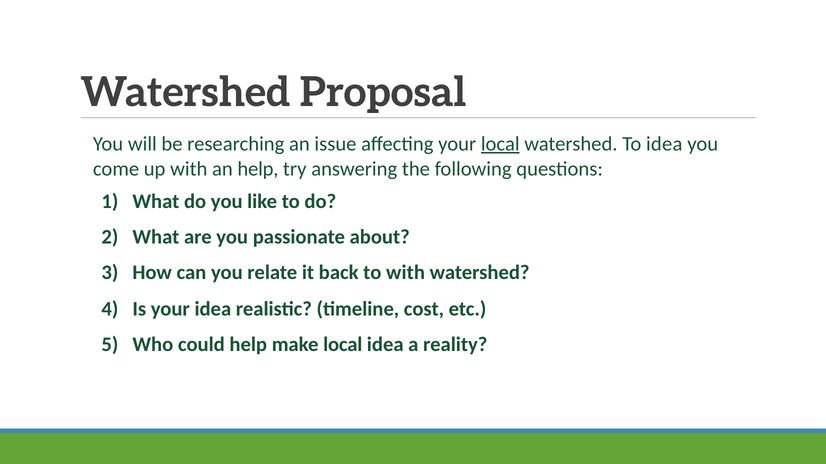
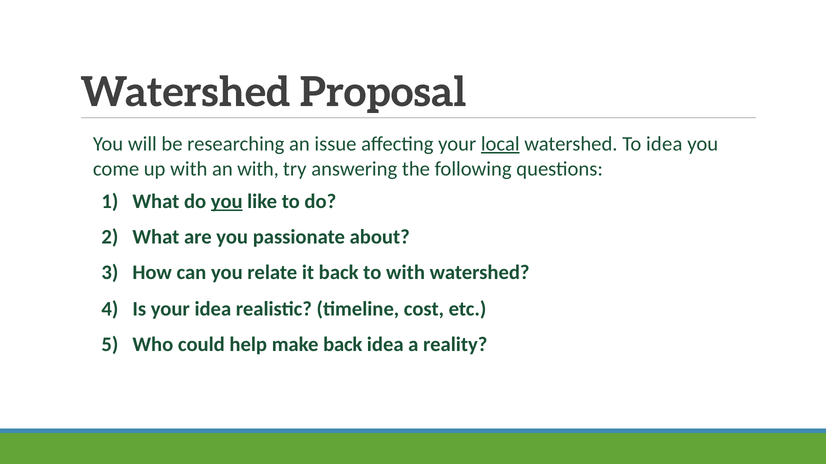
an help: help -> with
you at (227, 202) underline: none -> present
make local: local -> back
